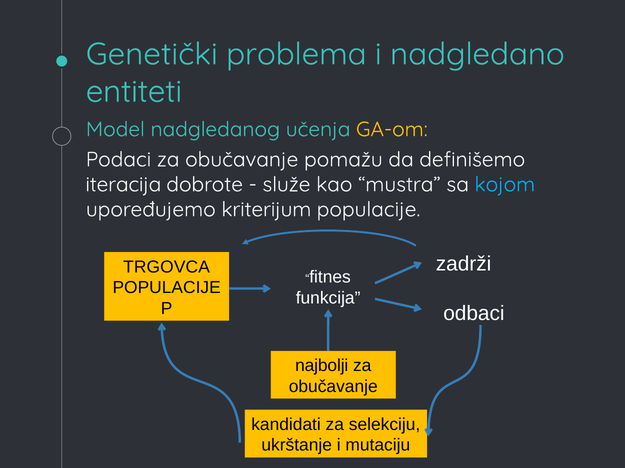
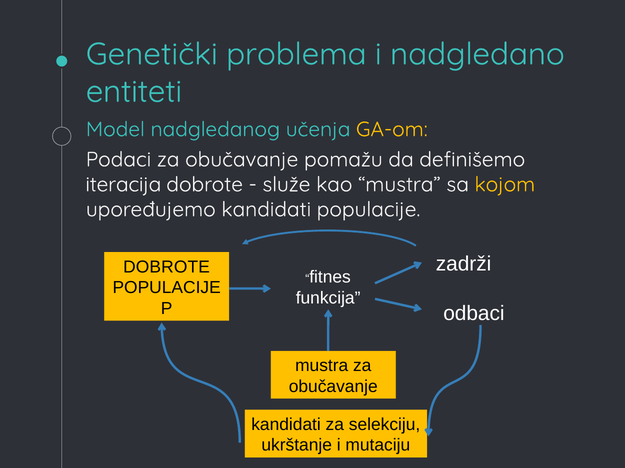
kojom colour: light blue -> yellow
upoređujemo kriterijum: kriterijum -> kandidati
TRGOVCA at (167, 267): TRGOVCA -> DOBROTE
najbolji at (322, 366): najbolji -> mustra
